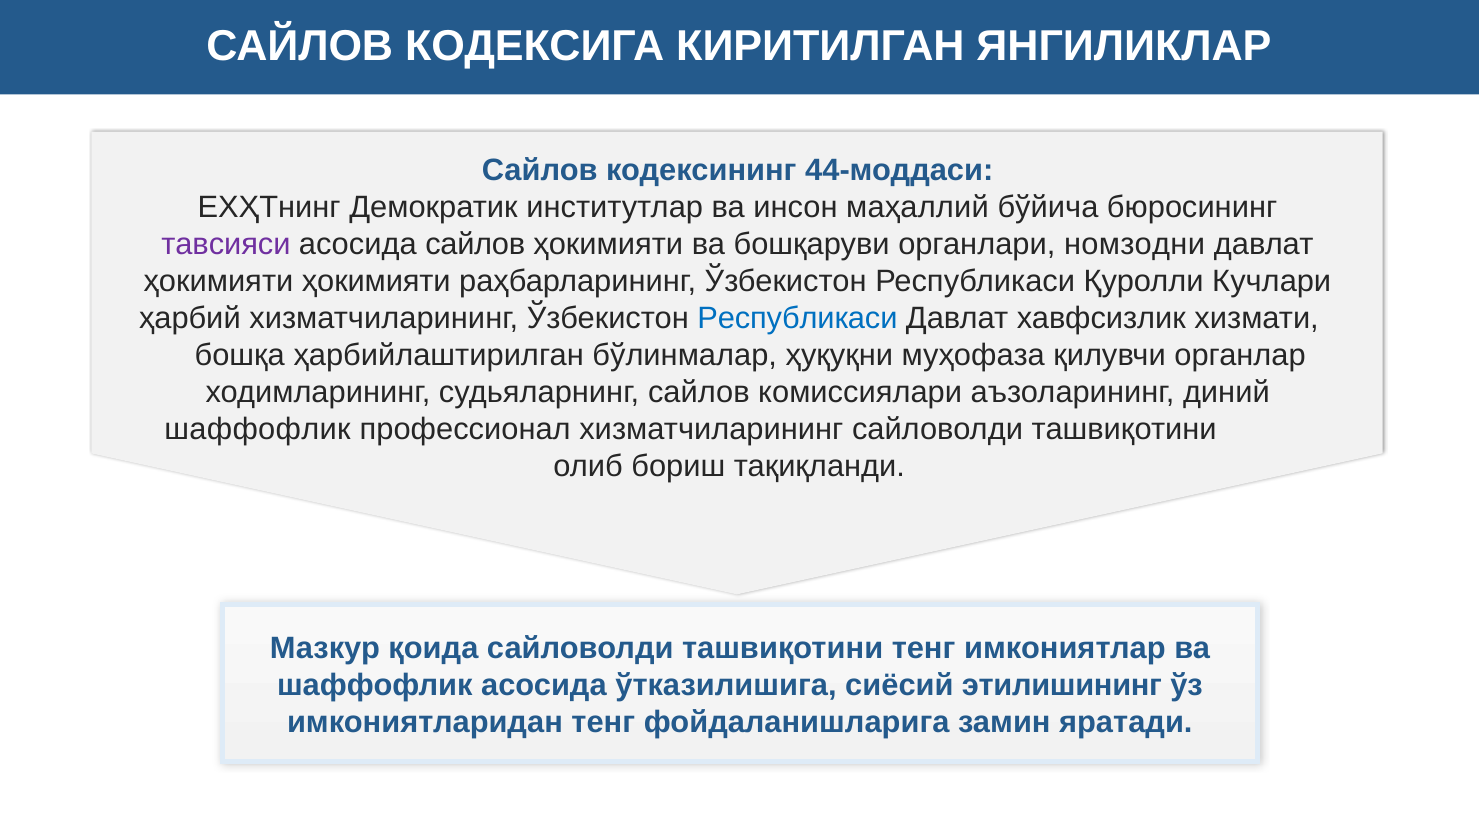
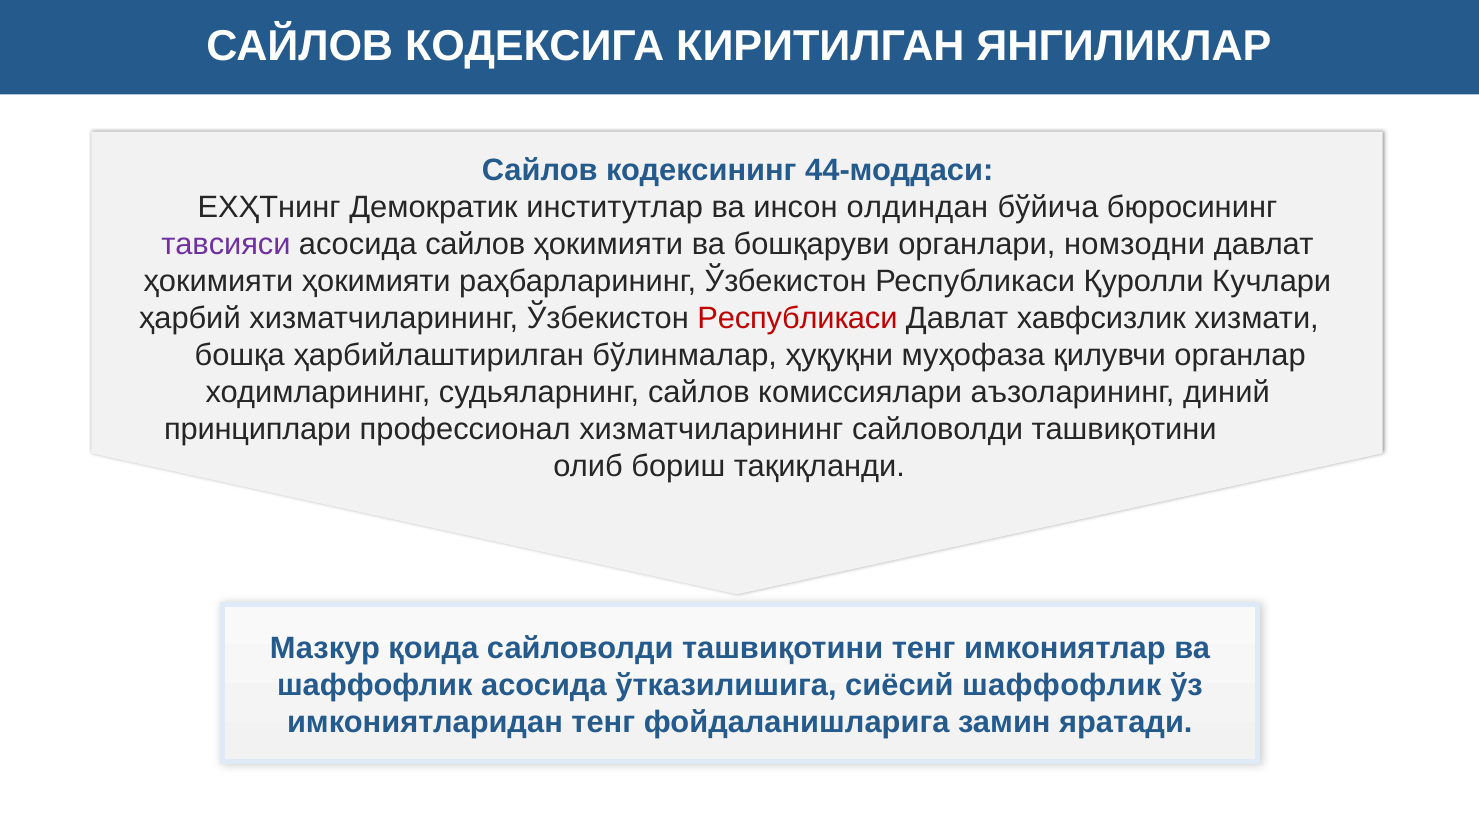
маҳаллий: маҳаллий -> олдиндан
Республикаси at (797, 318) colour: blue -> red
шаффофлик at (258, 429): шаффофлик -> принциплари
сиёсий этилишининг: этилишининг -> шаффофлик
